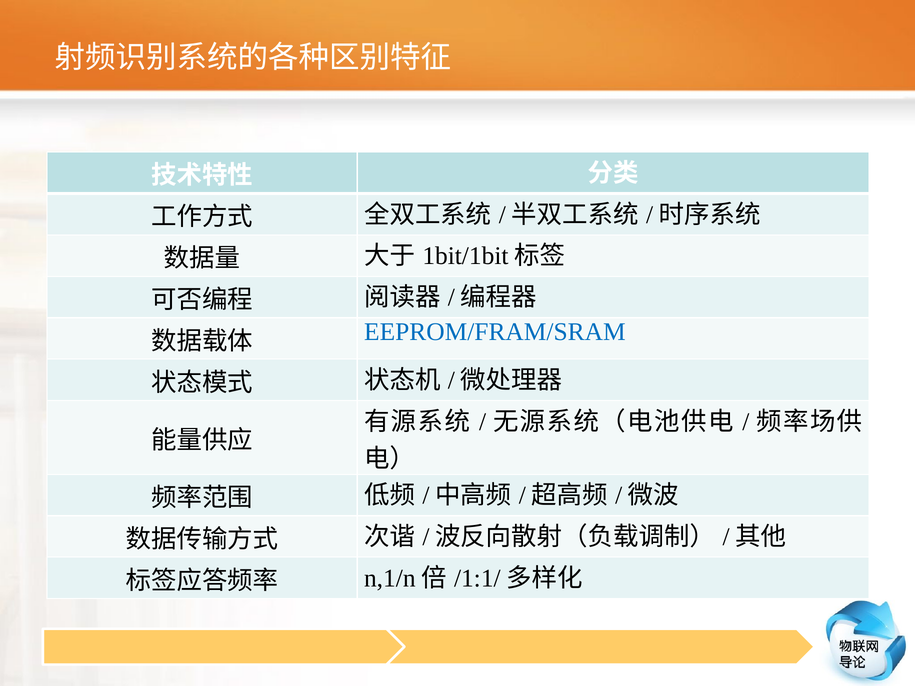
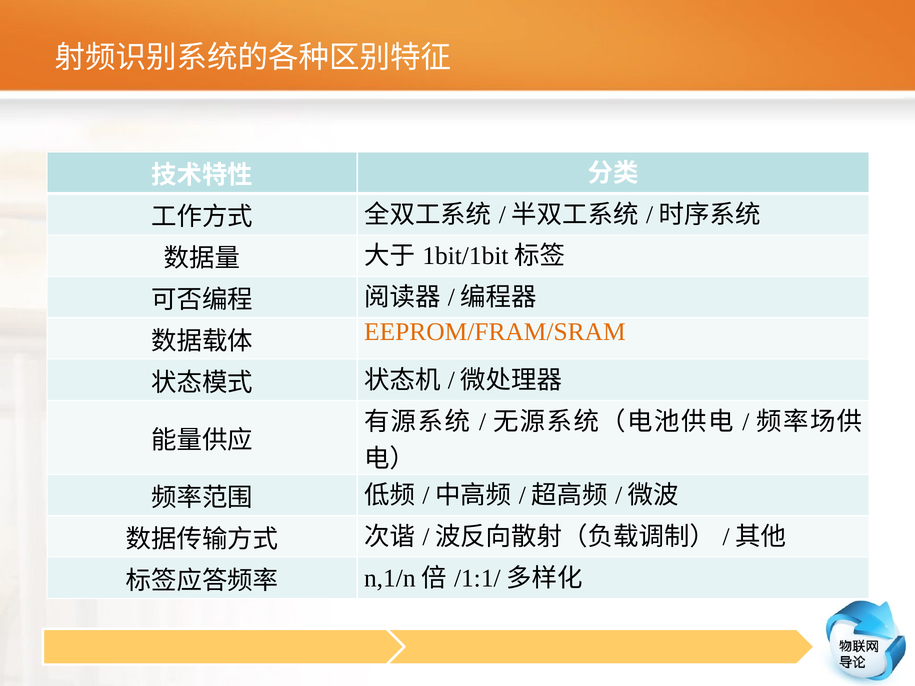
EEPROM/FRAM/SRAM colour: blue -> orange
